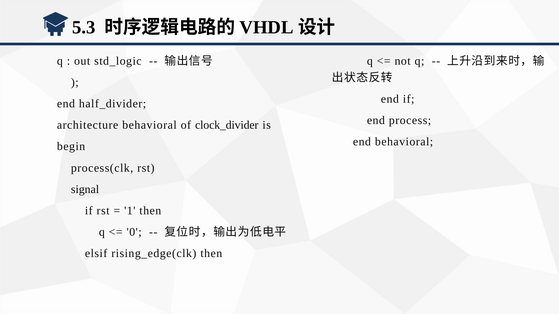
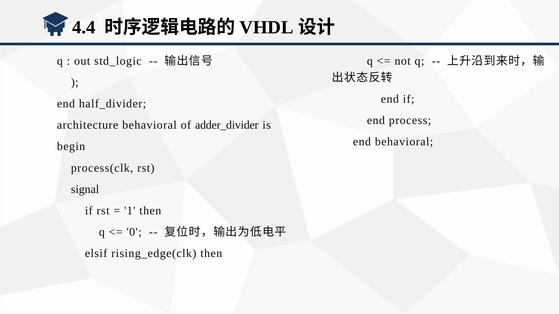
5.3: 5.3 -> 4.4
clock_divider: clock_divider -> adder_divider
